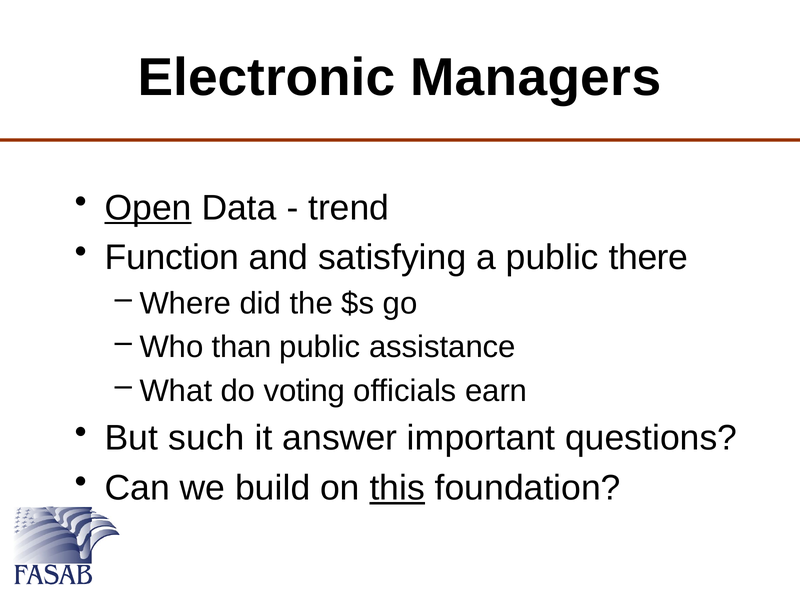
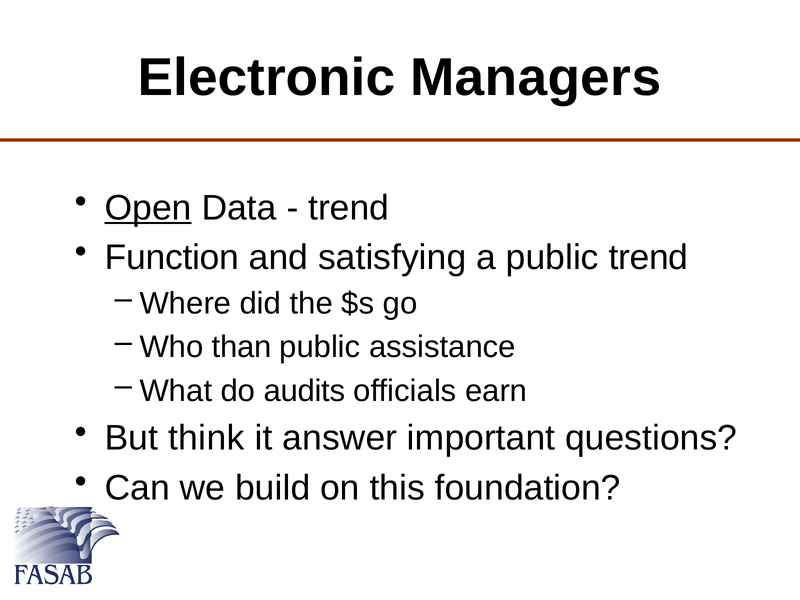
public there: there -> trend
voting: voting -> audits
such: such -> think
this underline: present -> none
